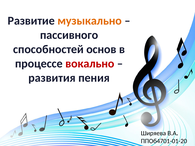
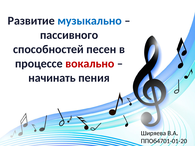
музыкально colour: orange -> blue
основ: основ -> песен
развития: развития -> начинать
